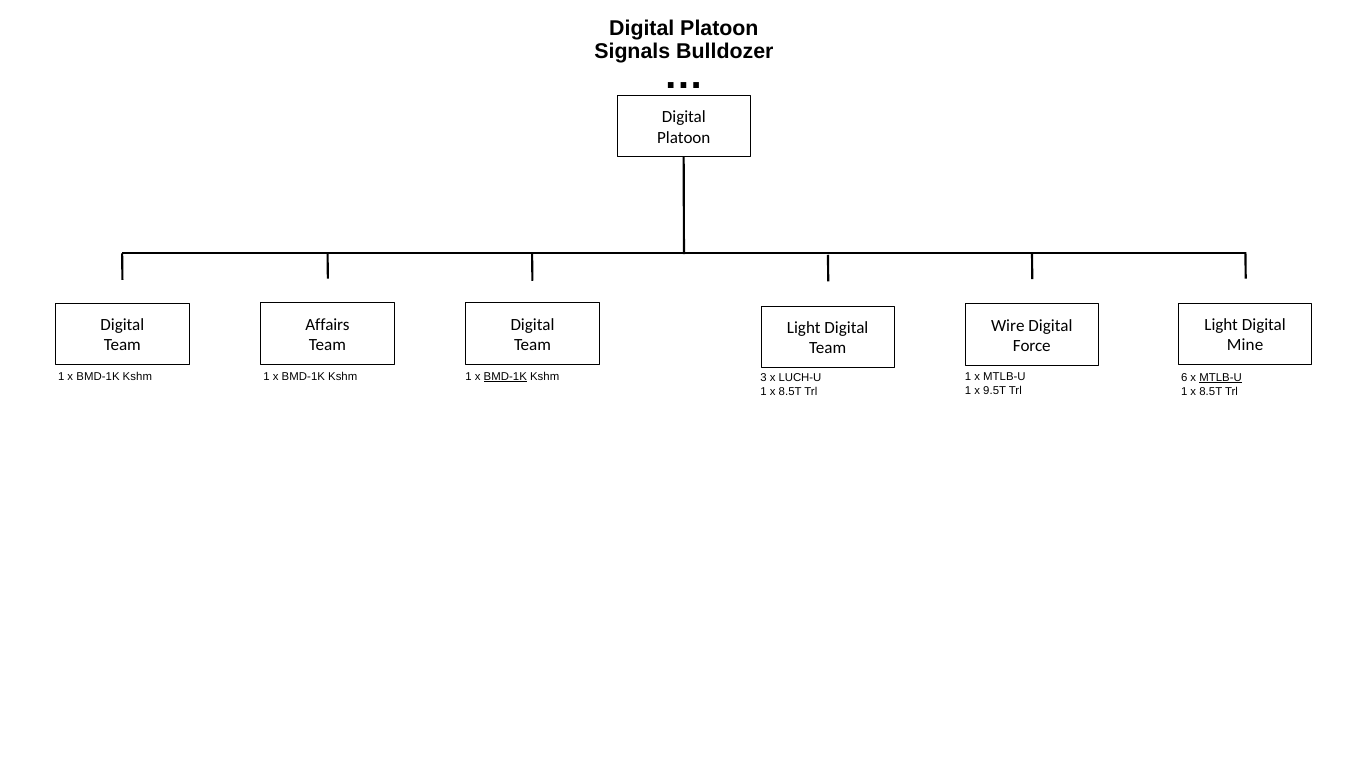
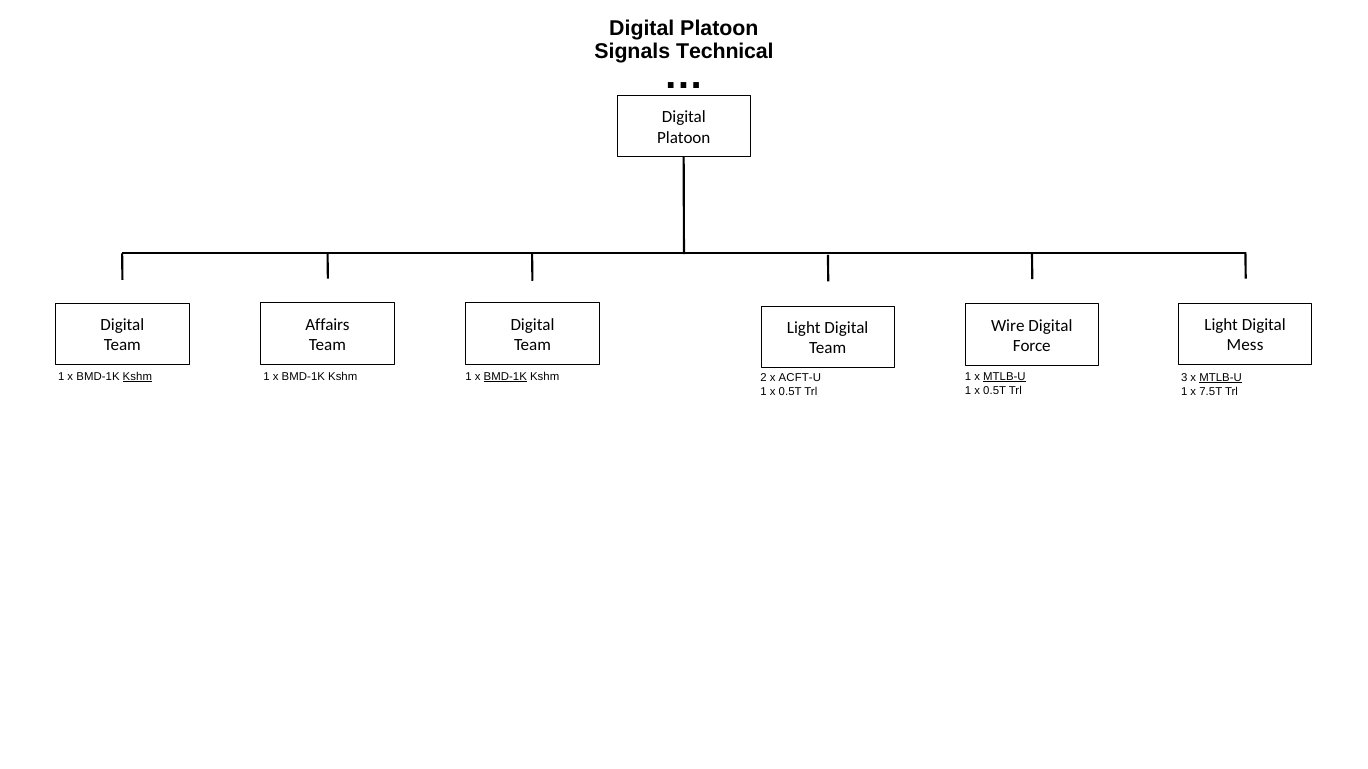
Bulldozer: Bulldozer -> Technical
Mine: Mine -> Mess
Kshm at (137, 377) underline: none -> present
3: 3 -> 2
LUCH-U: LUCH-U -> ACFT-U
MTLB-U at (1004, 377) underline: none -> present
6: 6 -> 3
9.5T at (995, 391): 9.5T -> 0.5T
8.5T at (790, 392): 8.5T -> 0.5T
8.5T at (1211, 392): 8.5T -> 7.5T
